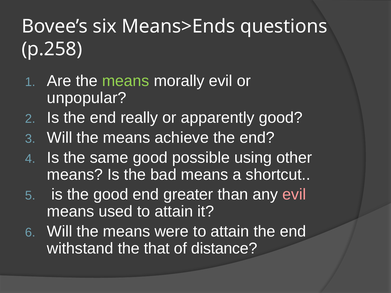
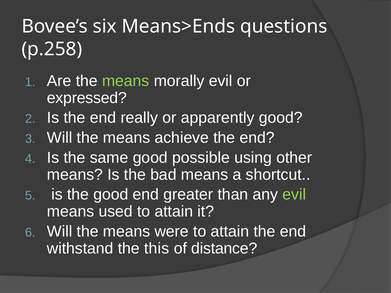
unpopular: unpopular -> expressed
evil at (294, 195) colour: pink -> light green
that: that -> this
